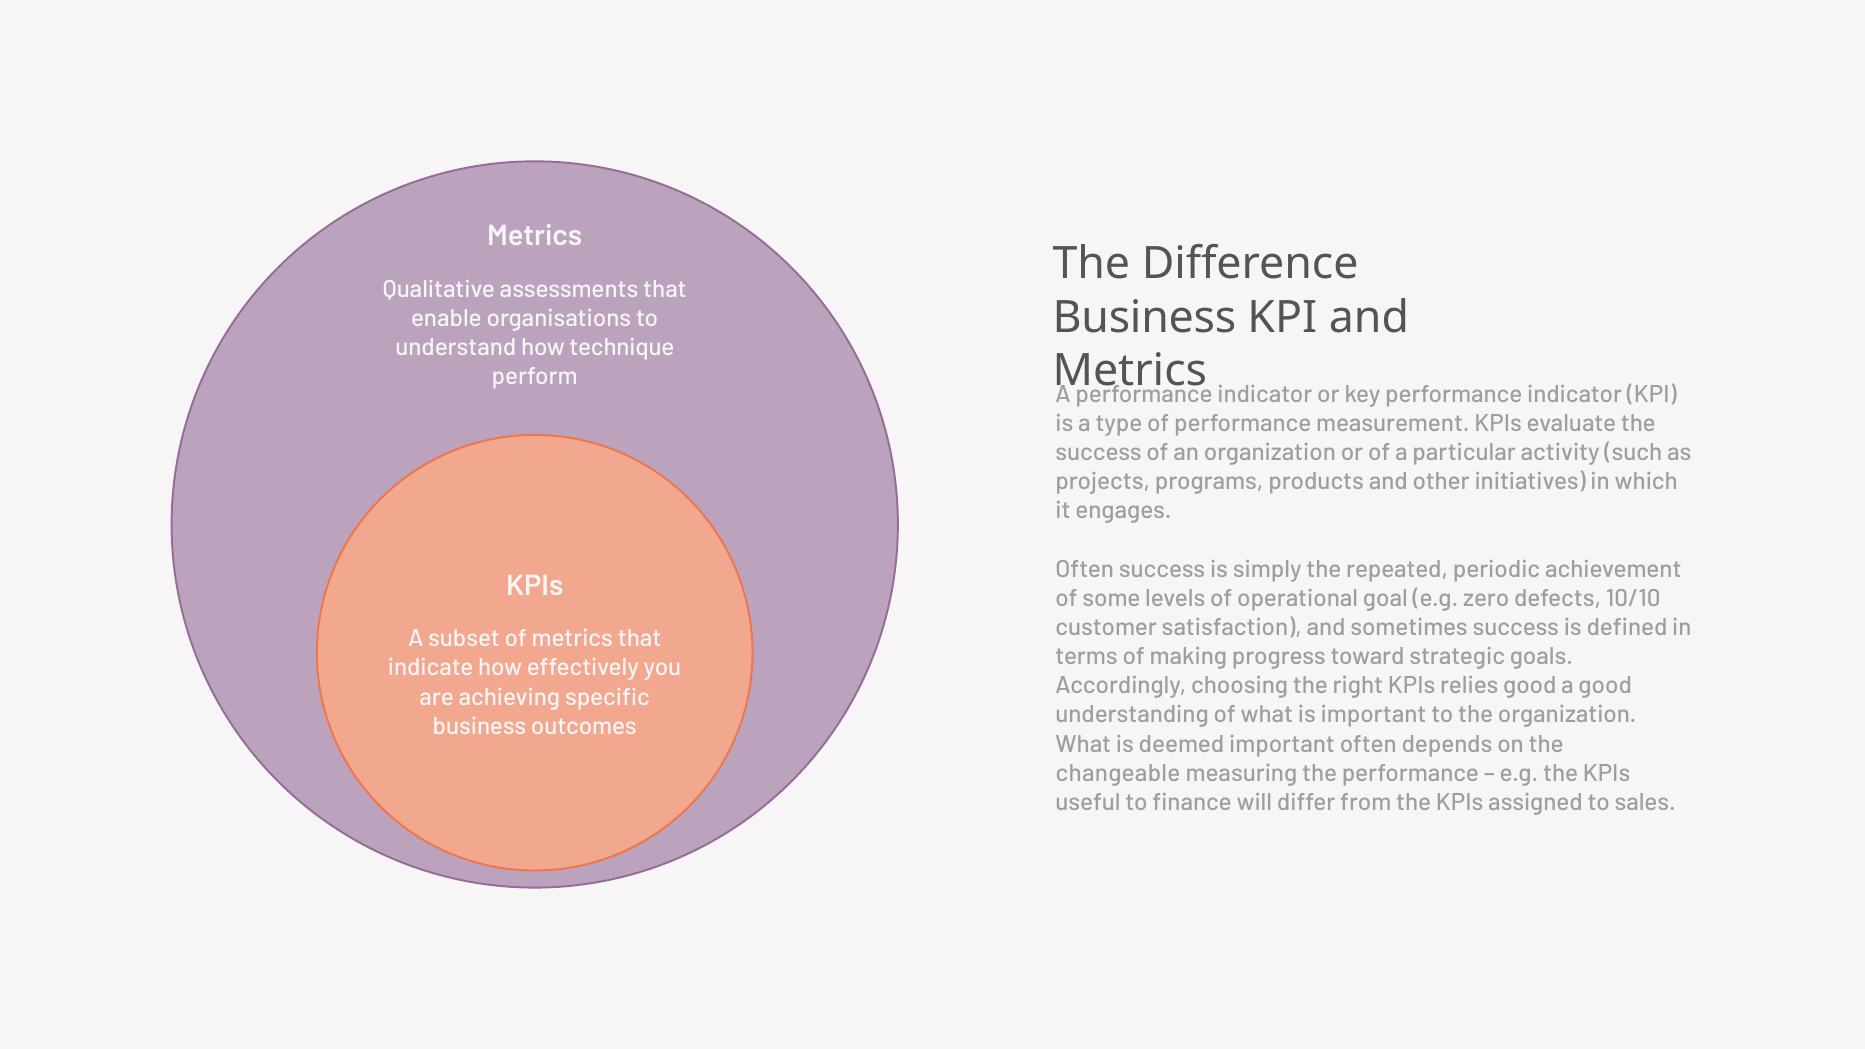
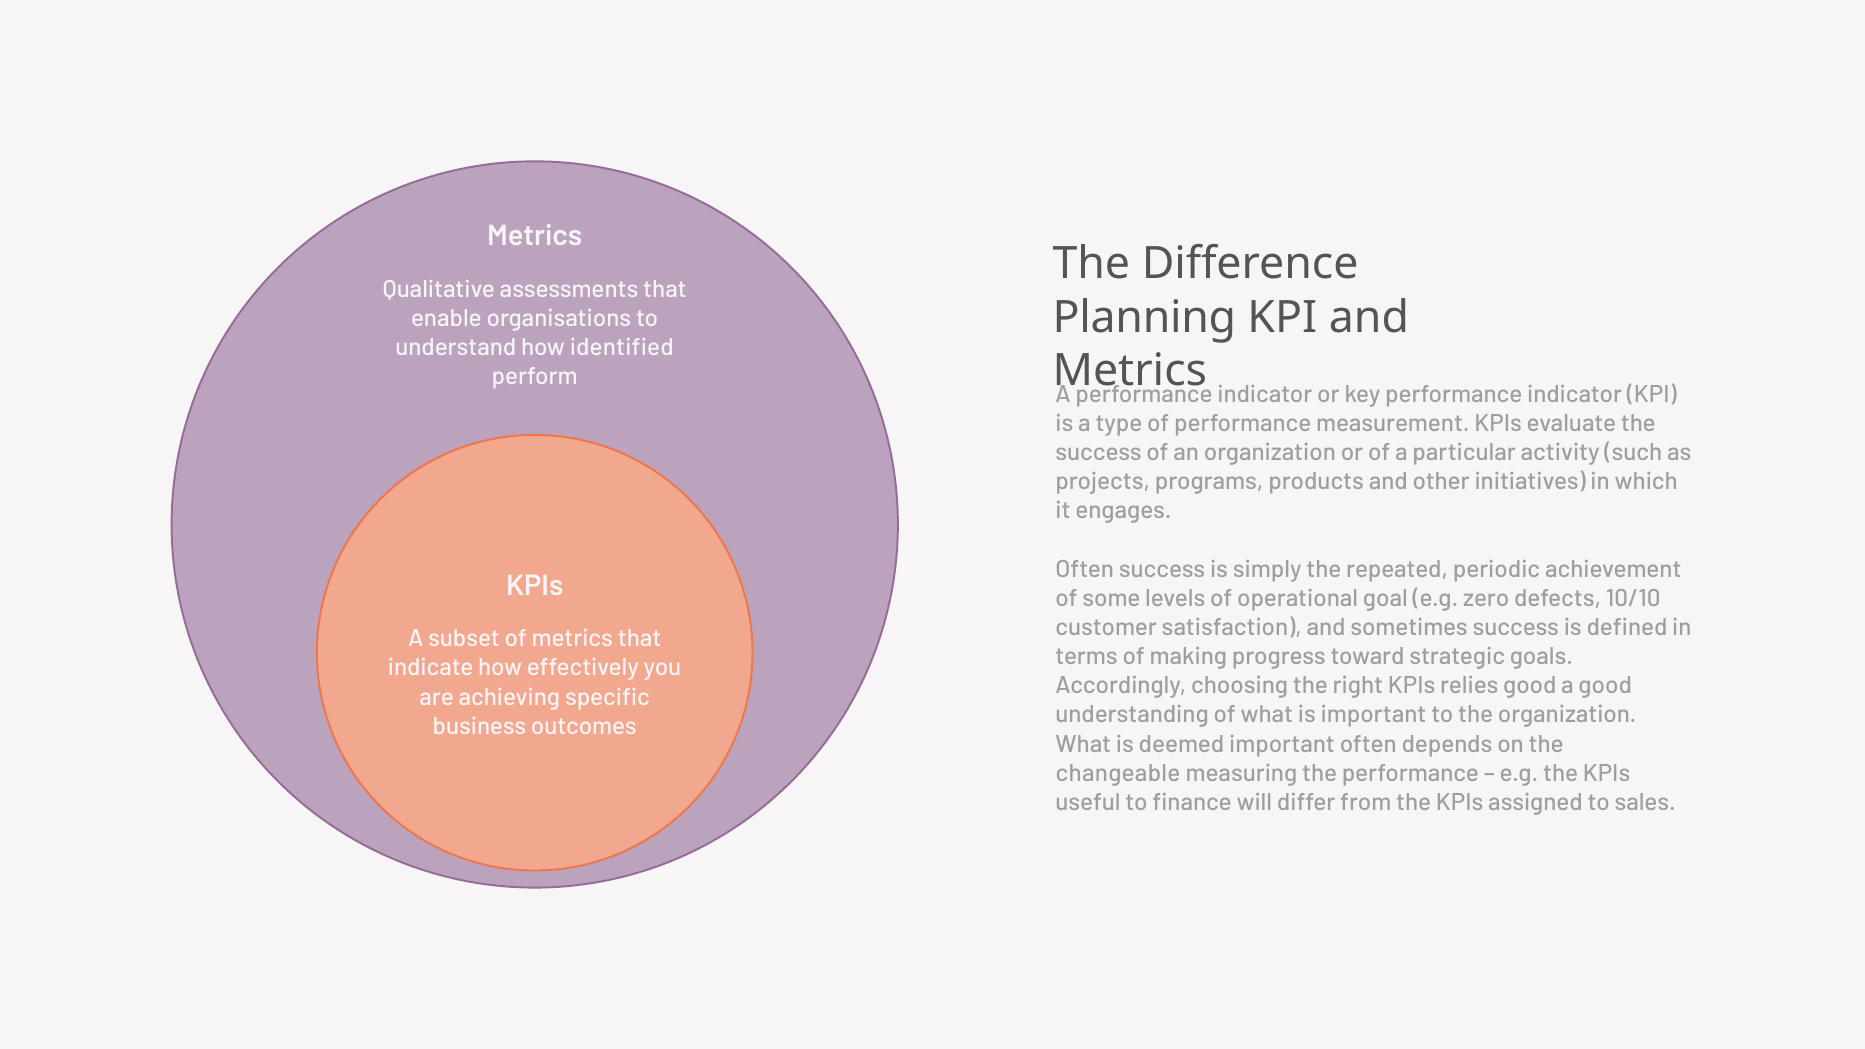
Business at (1144, 317): Business -> Planning
technique: technique -> identified
